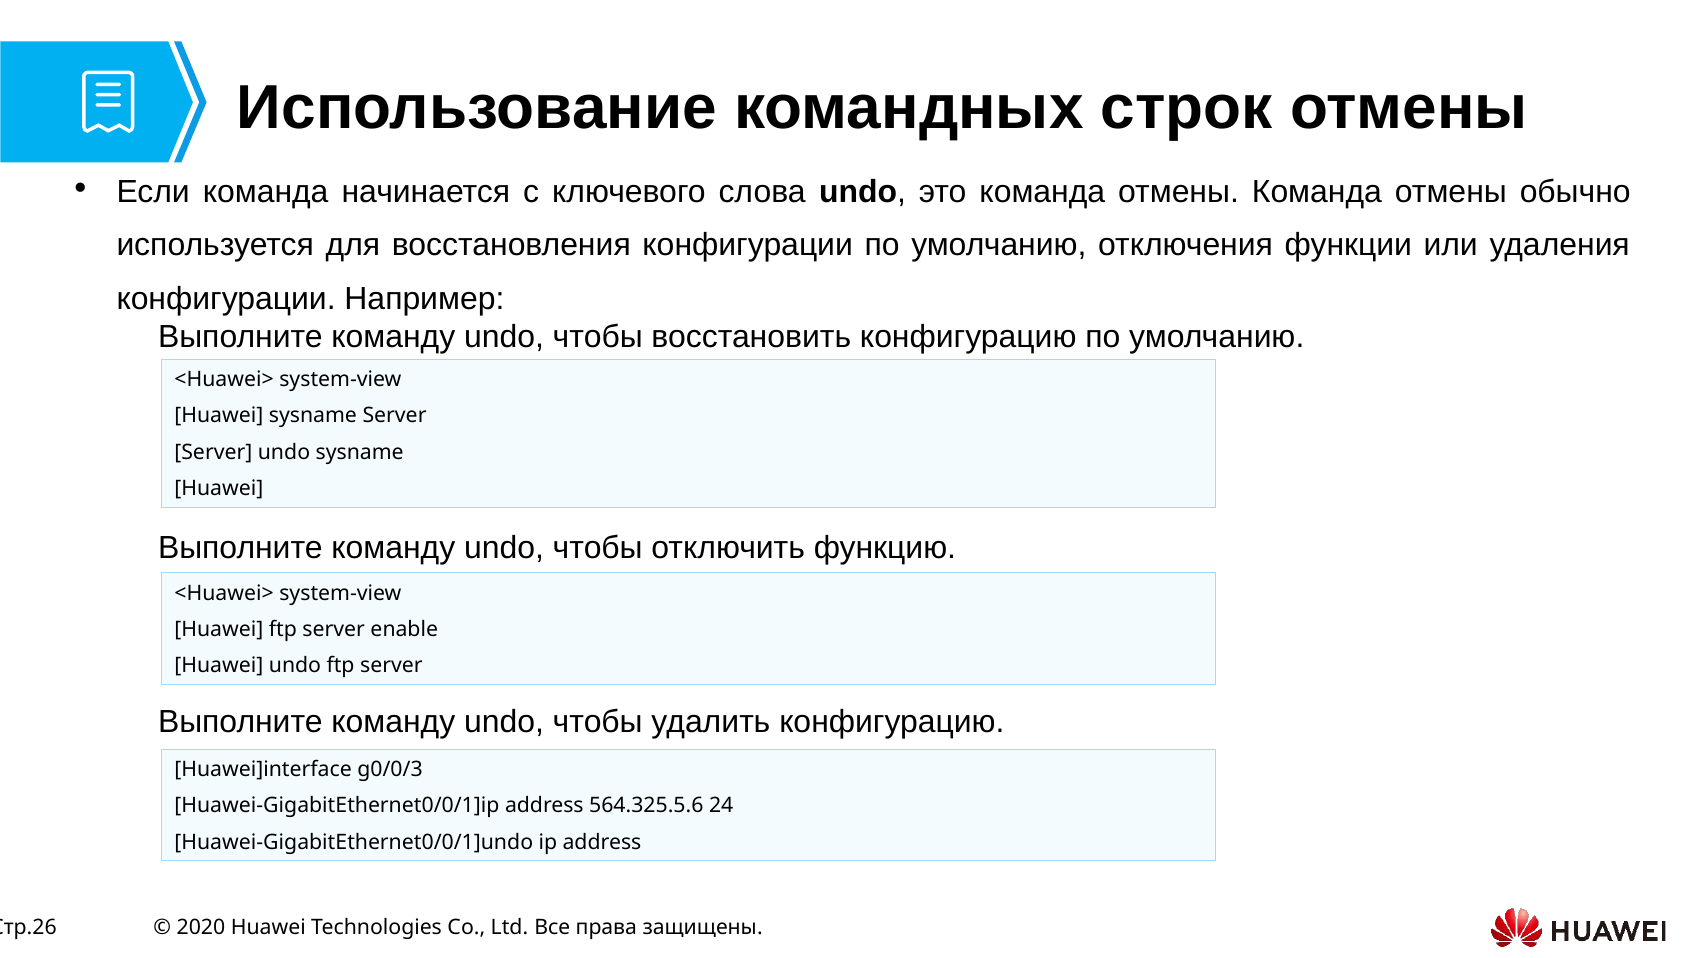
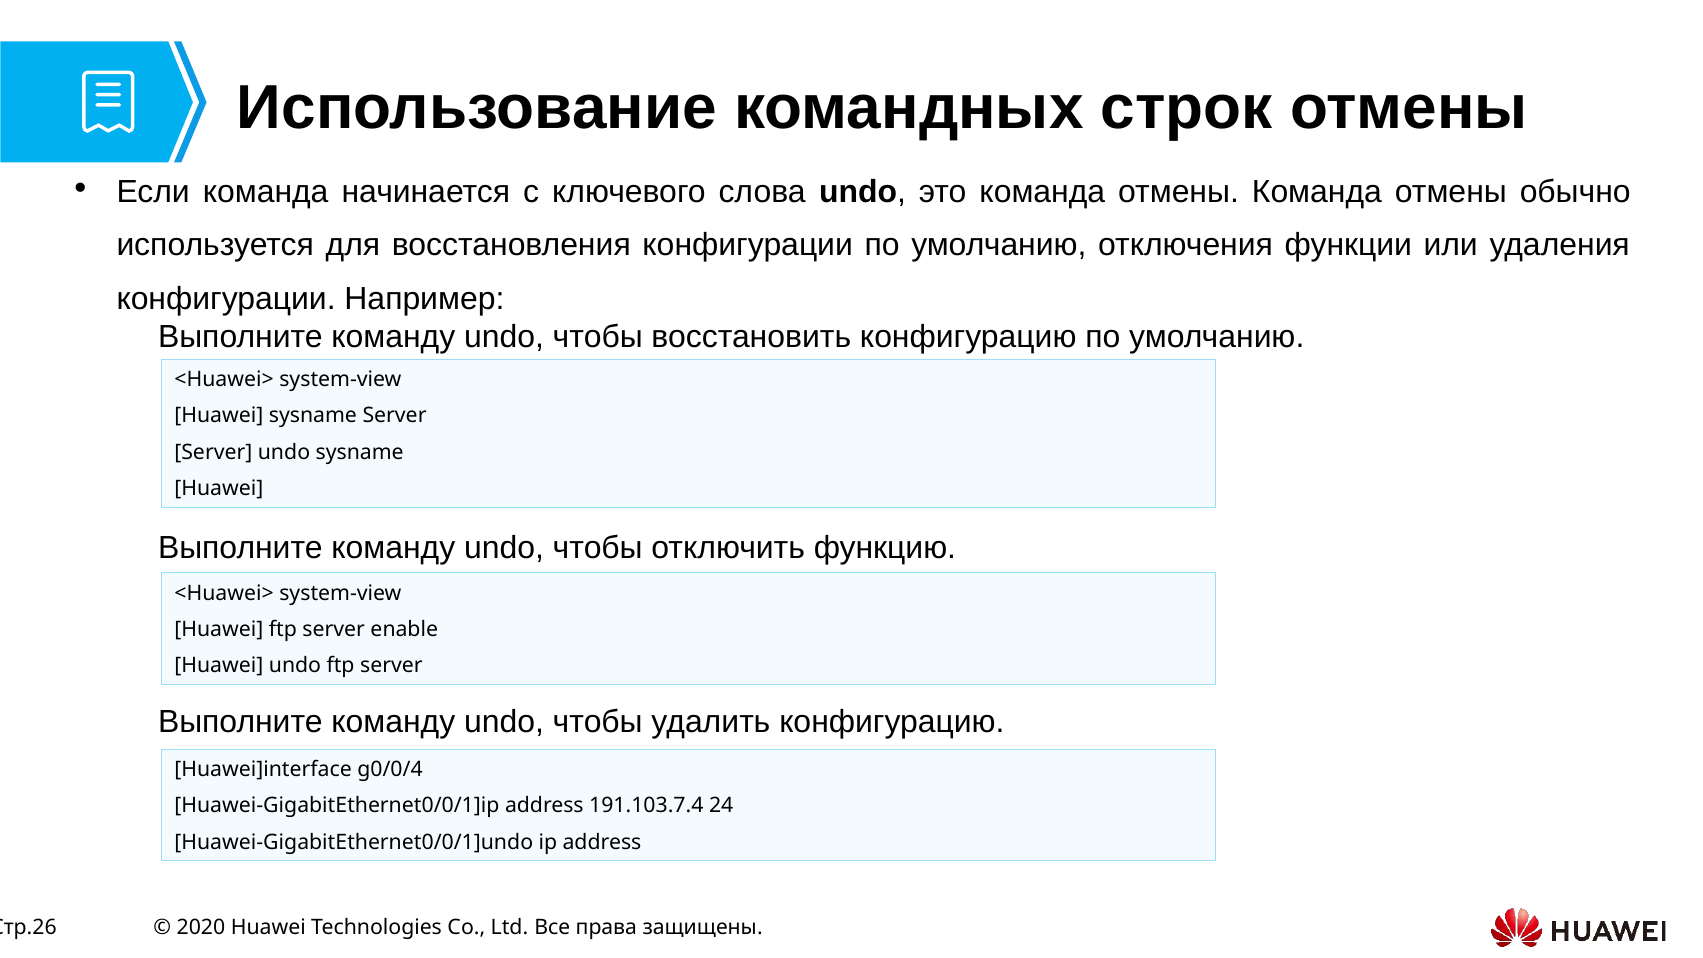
g0/0/3: g0/0/3 -> g0/0/4
564.325.5.6: 564.325.5.6 -> 191.103.7.4
